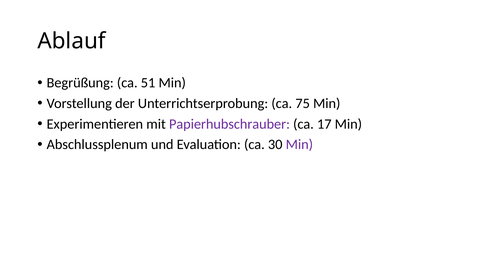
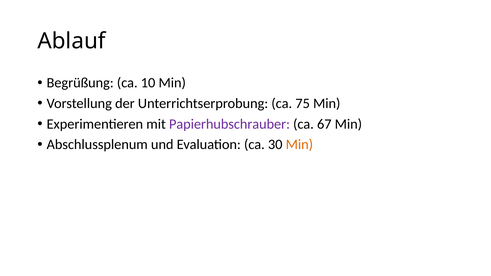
51: 51 -> 10
17: 17 -> 67
Min at (299, 145) colour: purple -> orange
